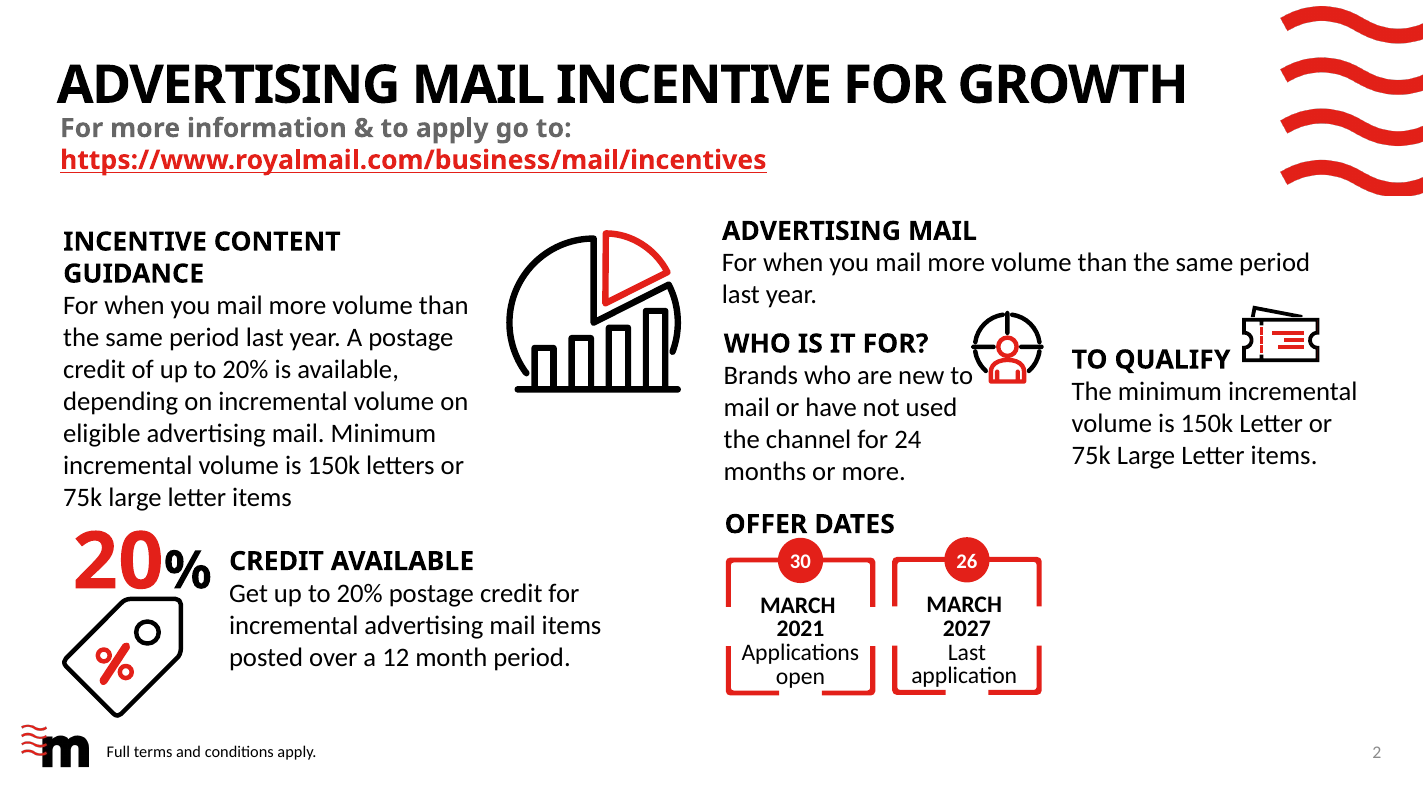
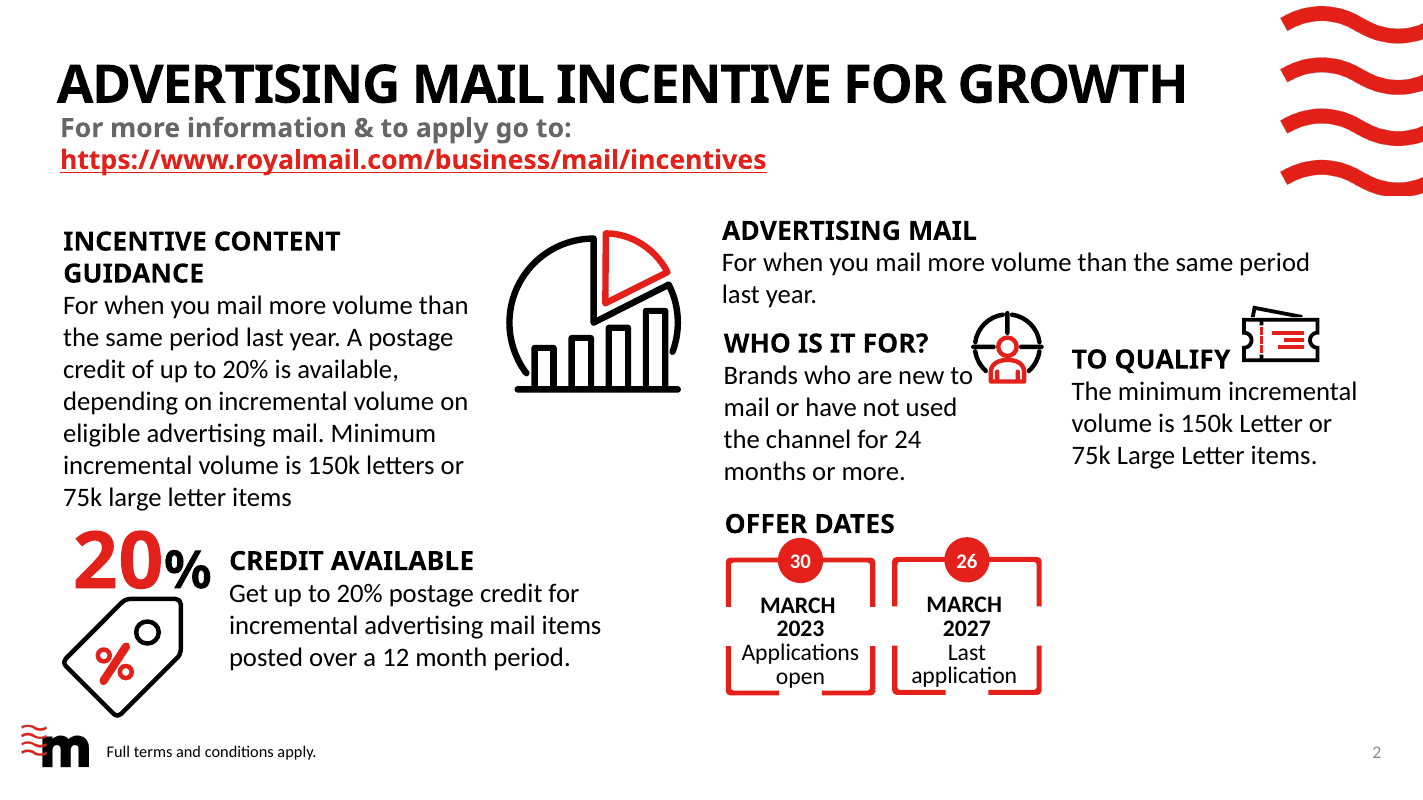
2021: 2021 -> 2023
